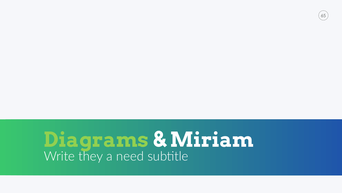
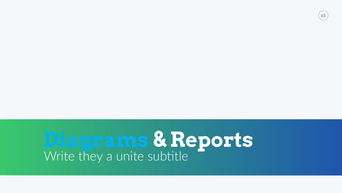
Diagrams colour: light green -> light blue
Miriam: Miriam -> Reports
need: need -> unite
